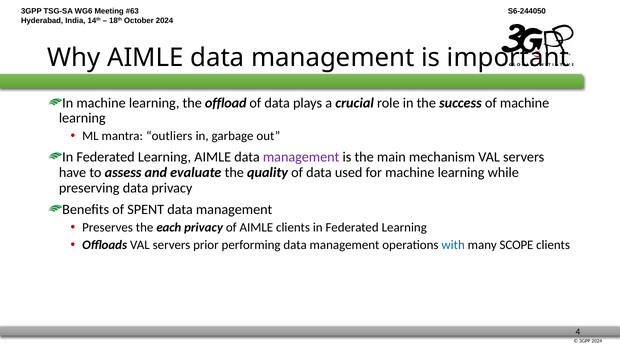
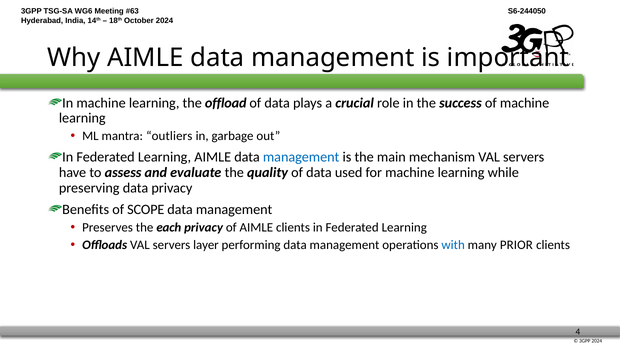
management at (301, 157) colour: purple -> blue
SPENT: SPENT -> SCOPE
prior: prior -> layer
SCOPE: SCOPE -> PRIOR
